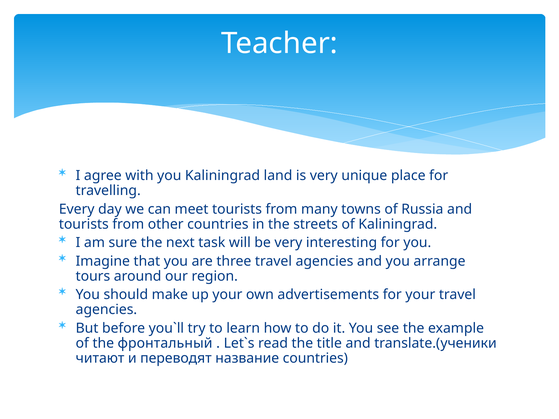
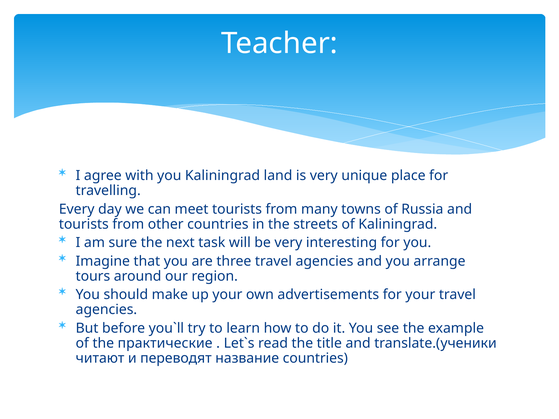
фронтальный: фронтальный -> практические
